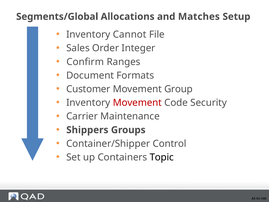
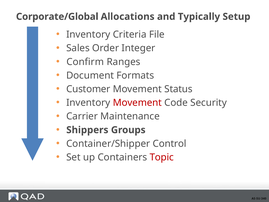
Segments/Global: Segments/Global -> Corporate/Global
Matches: Matches -> Typically
Cannot: Cannot -> Criteria
Group: Group -> Status
Topic colour: black -> red
